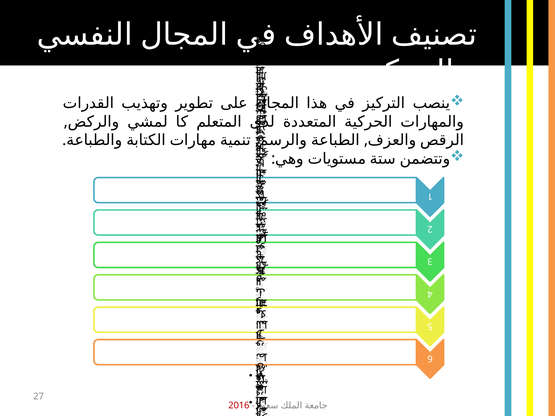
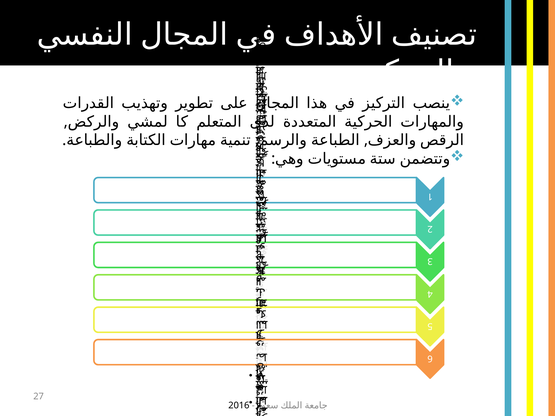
2016 colour: red -> black
